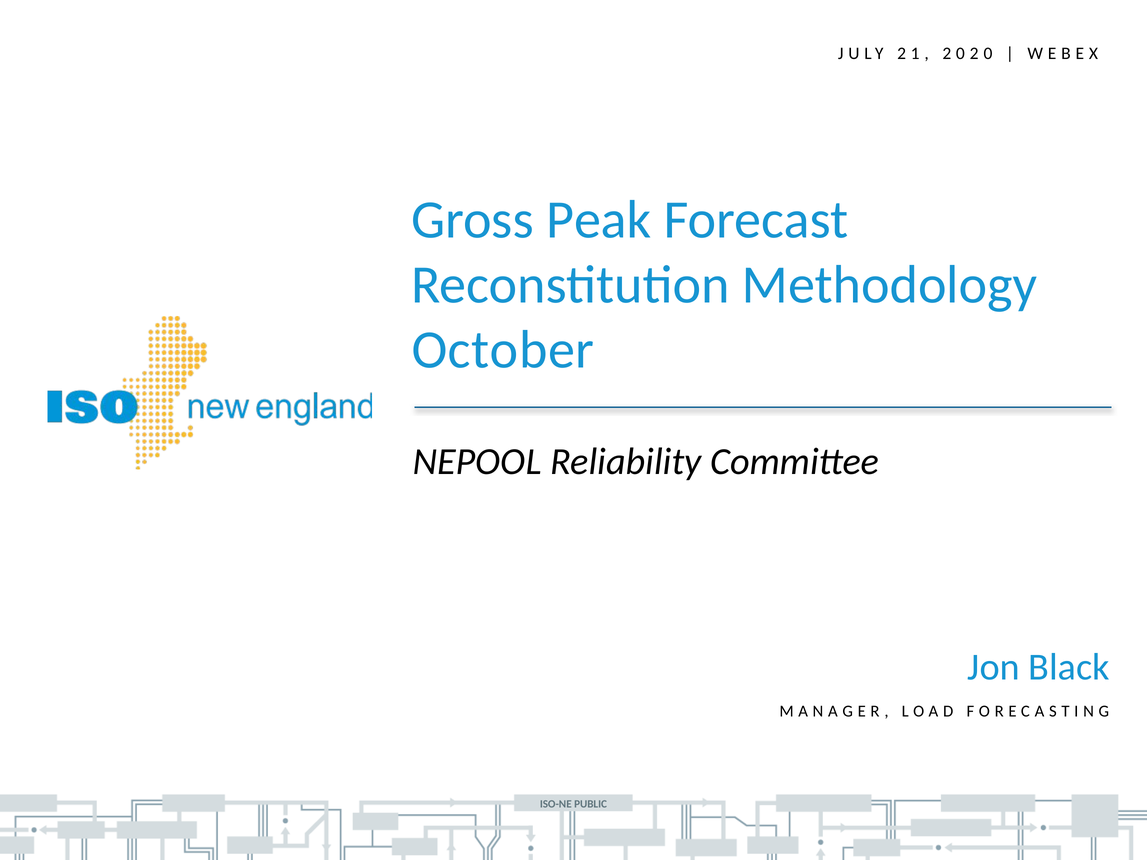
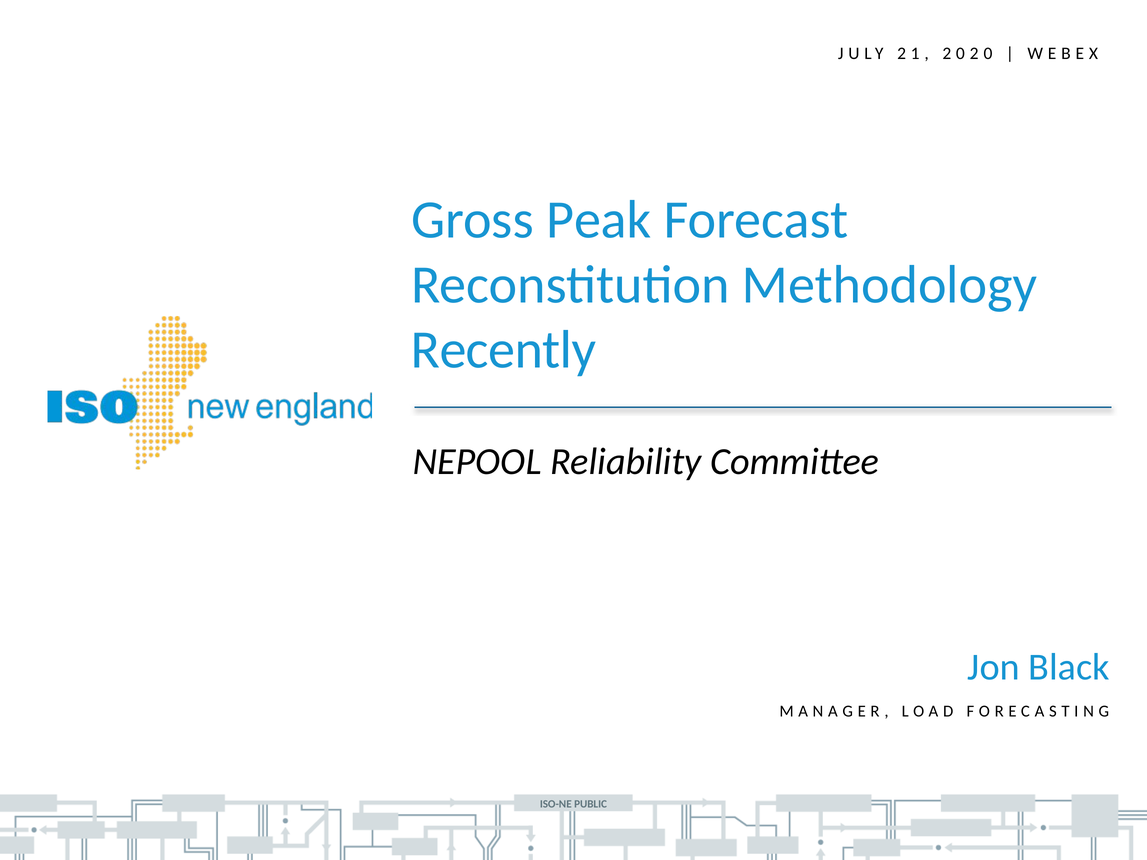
October: October -> Recently
